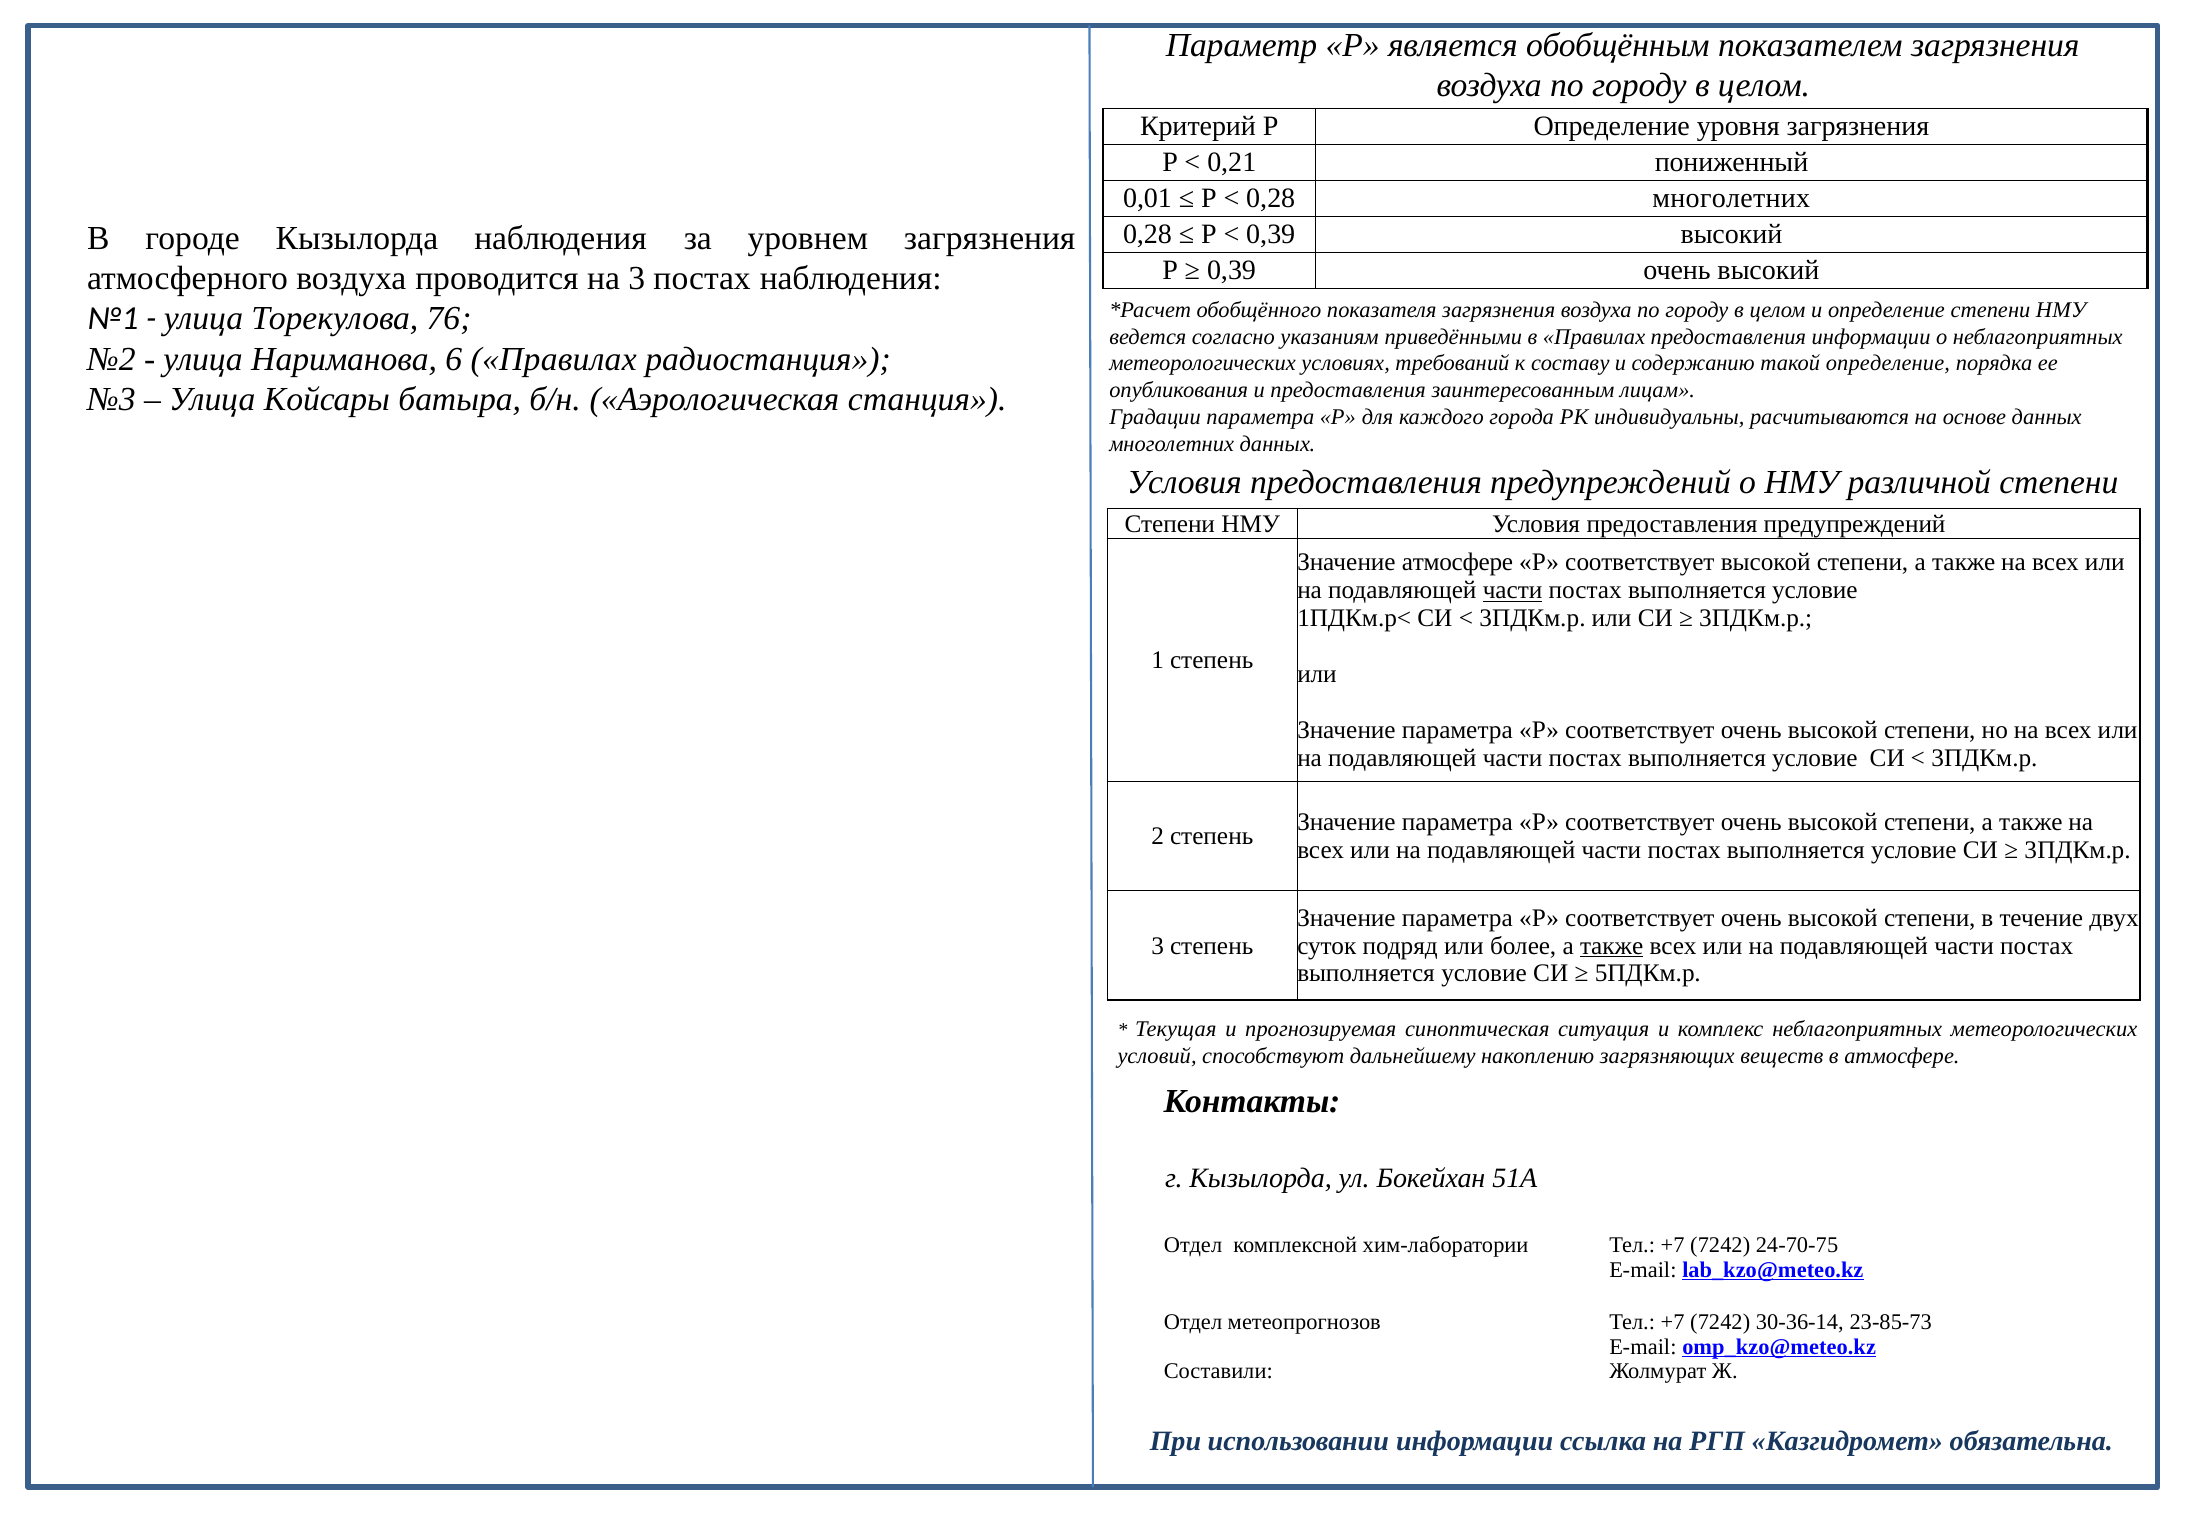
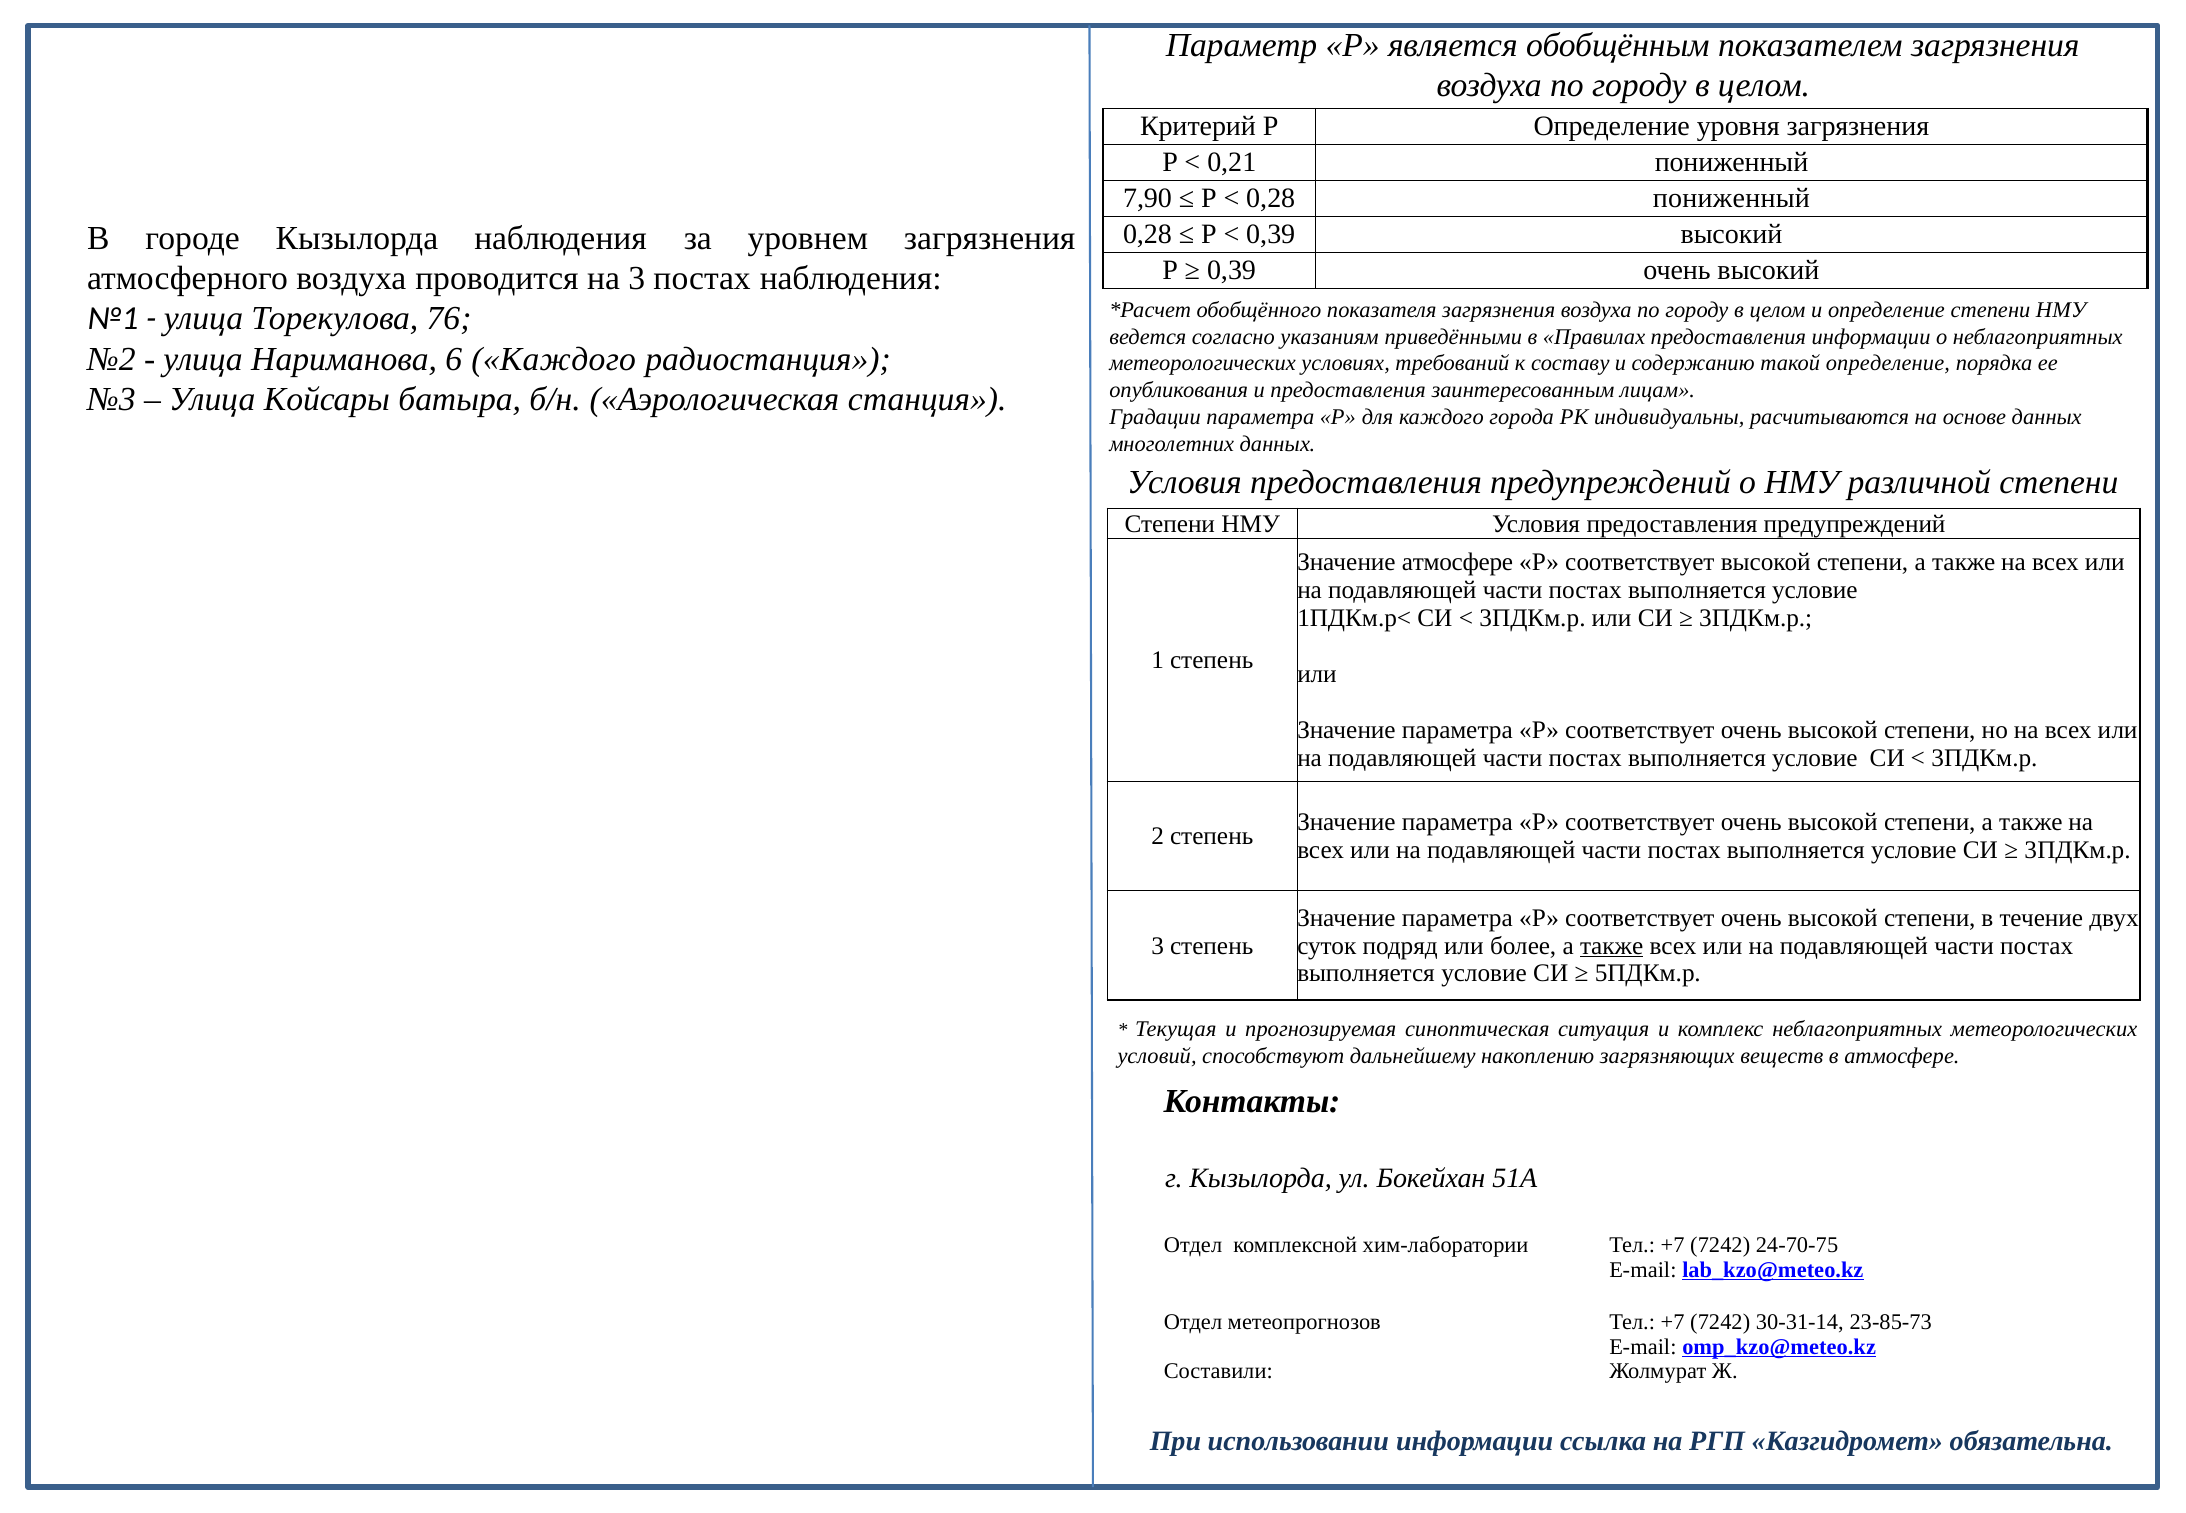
0,01: 0,01 -> 7,90
0,28 многолетних: многолетних -> пониженный
6 Правилах: Правилах -> Каждого
части at (1513, 591) underline: present -> none
30-36-14: 30-36-14 -> 30-31-14
